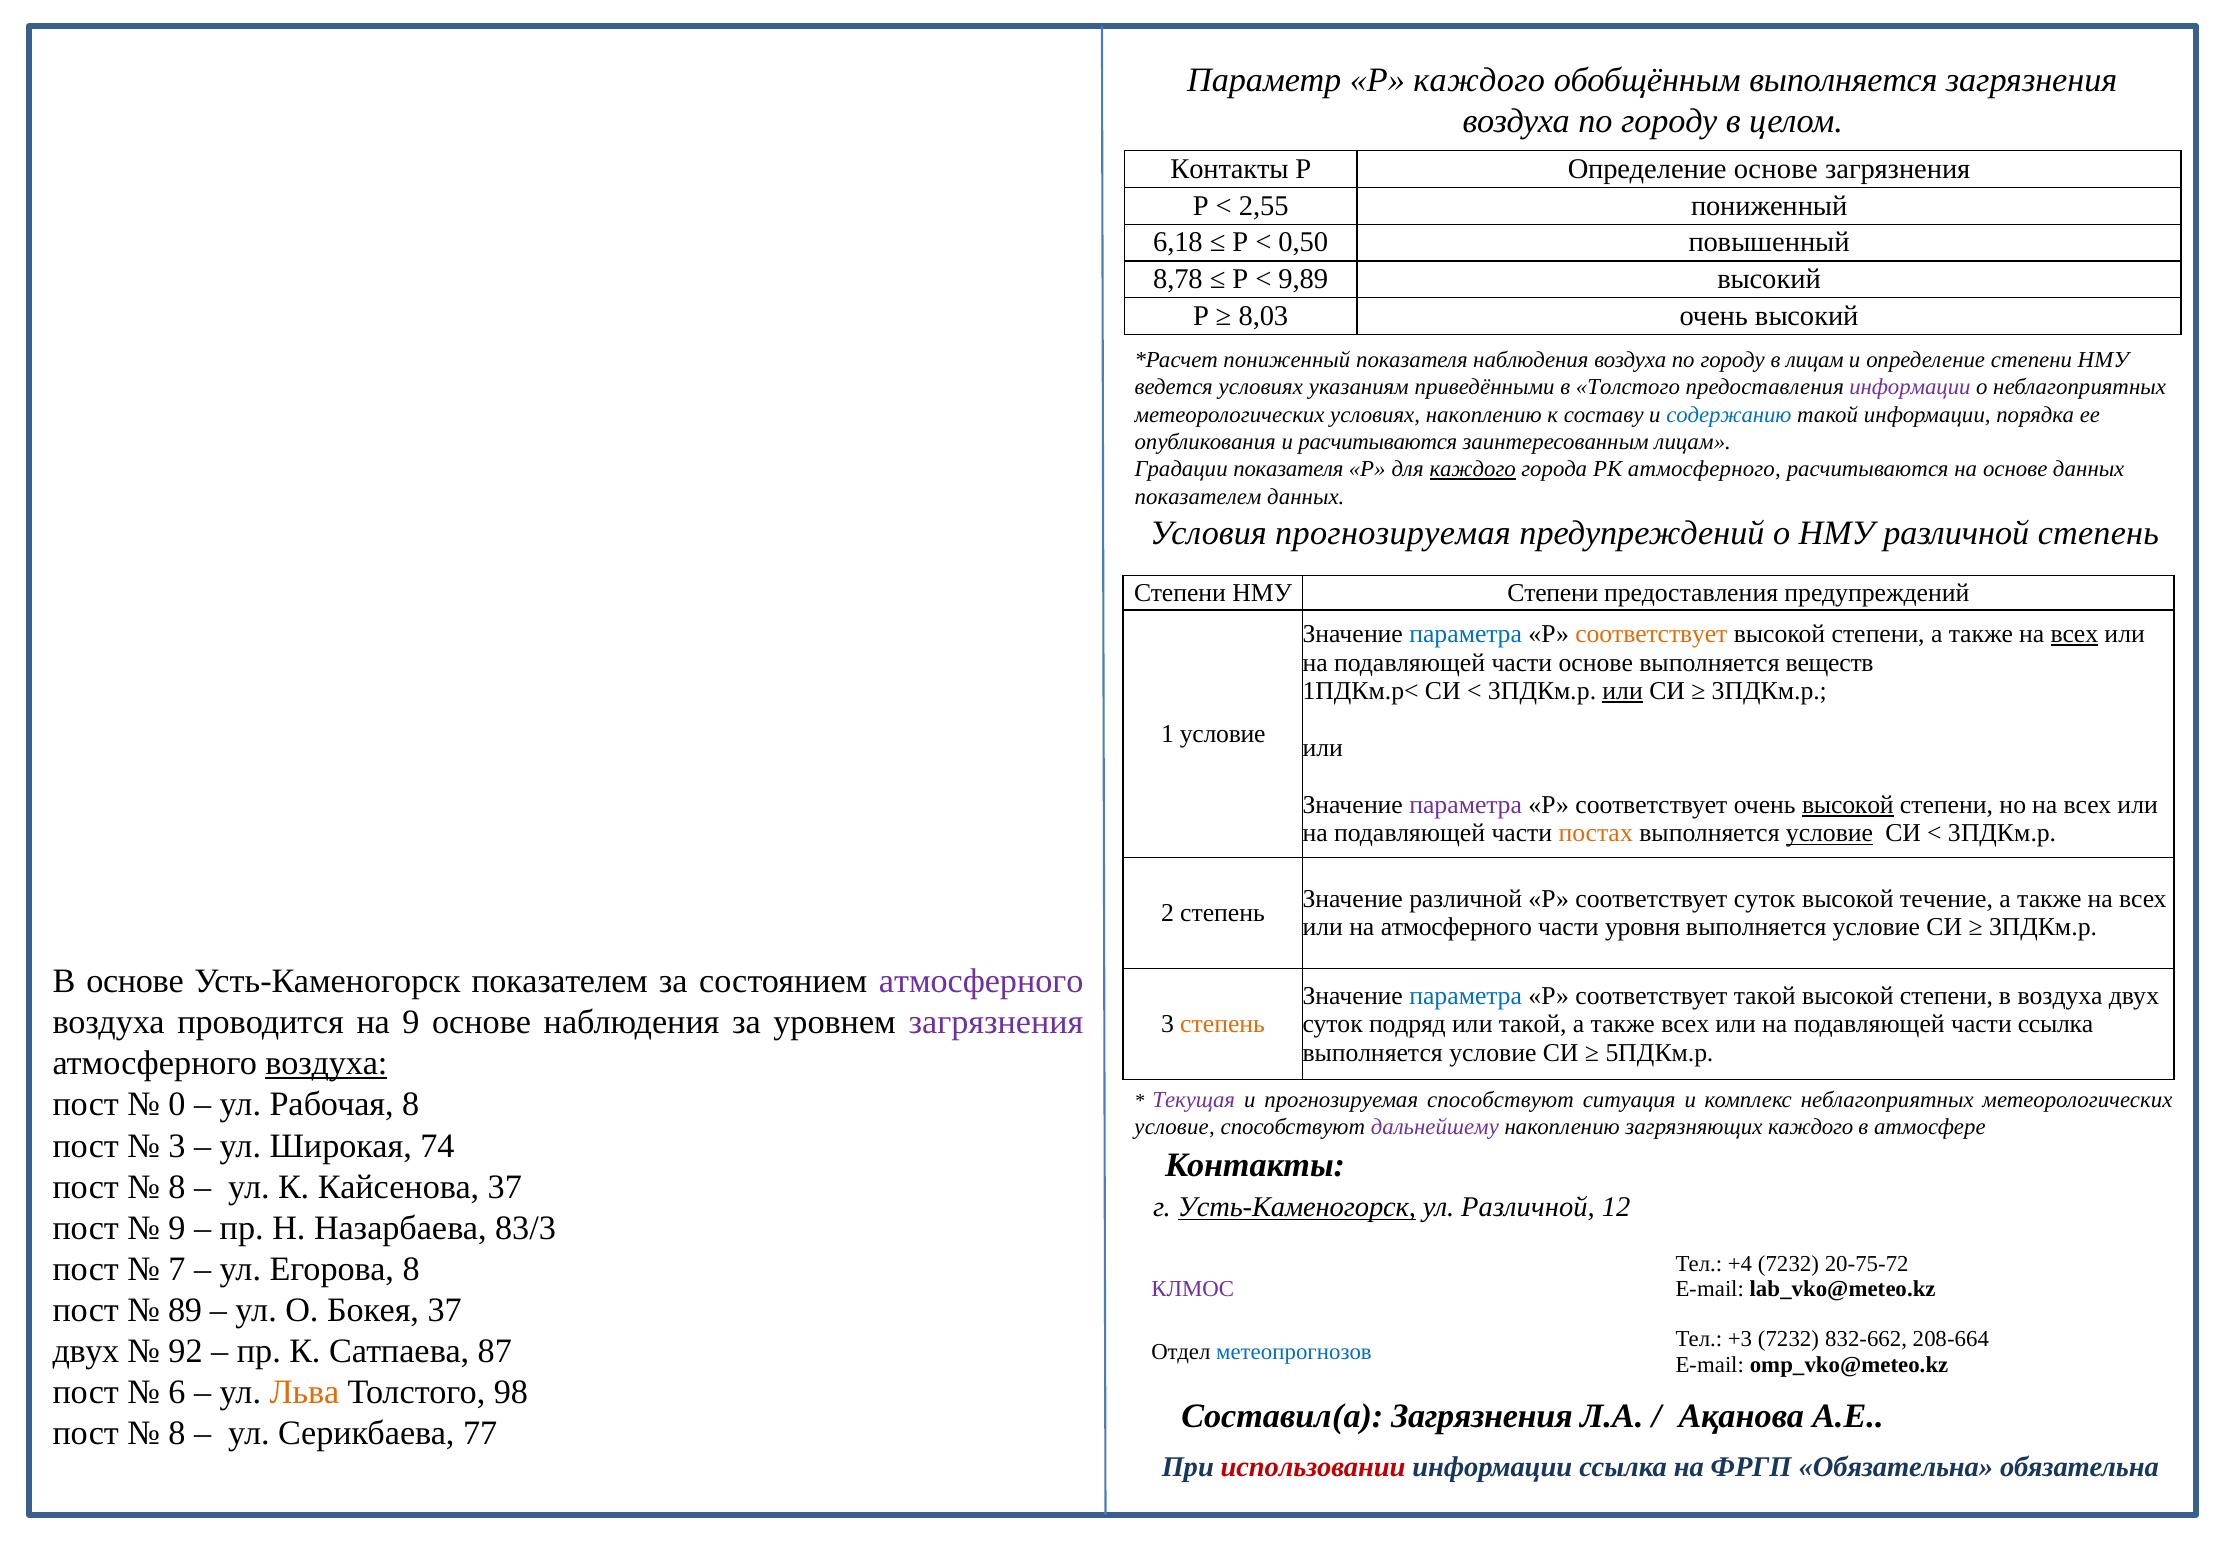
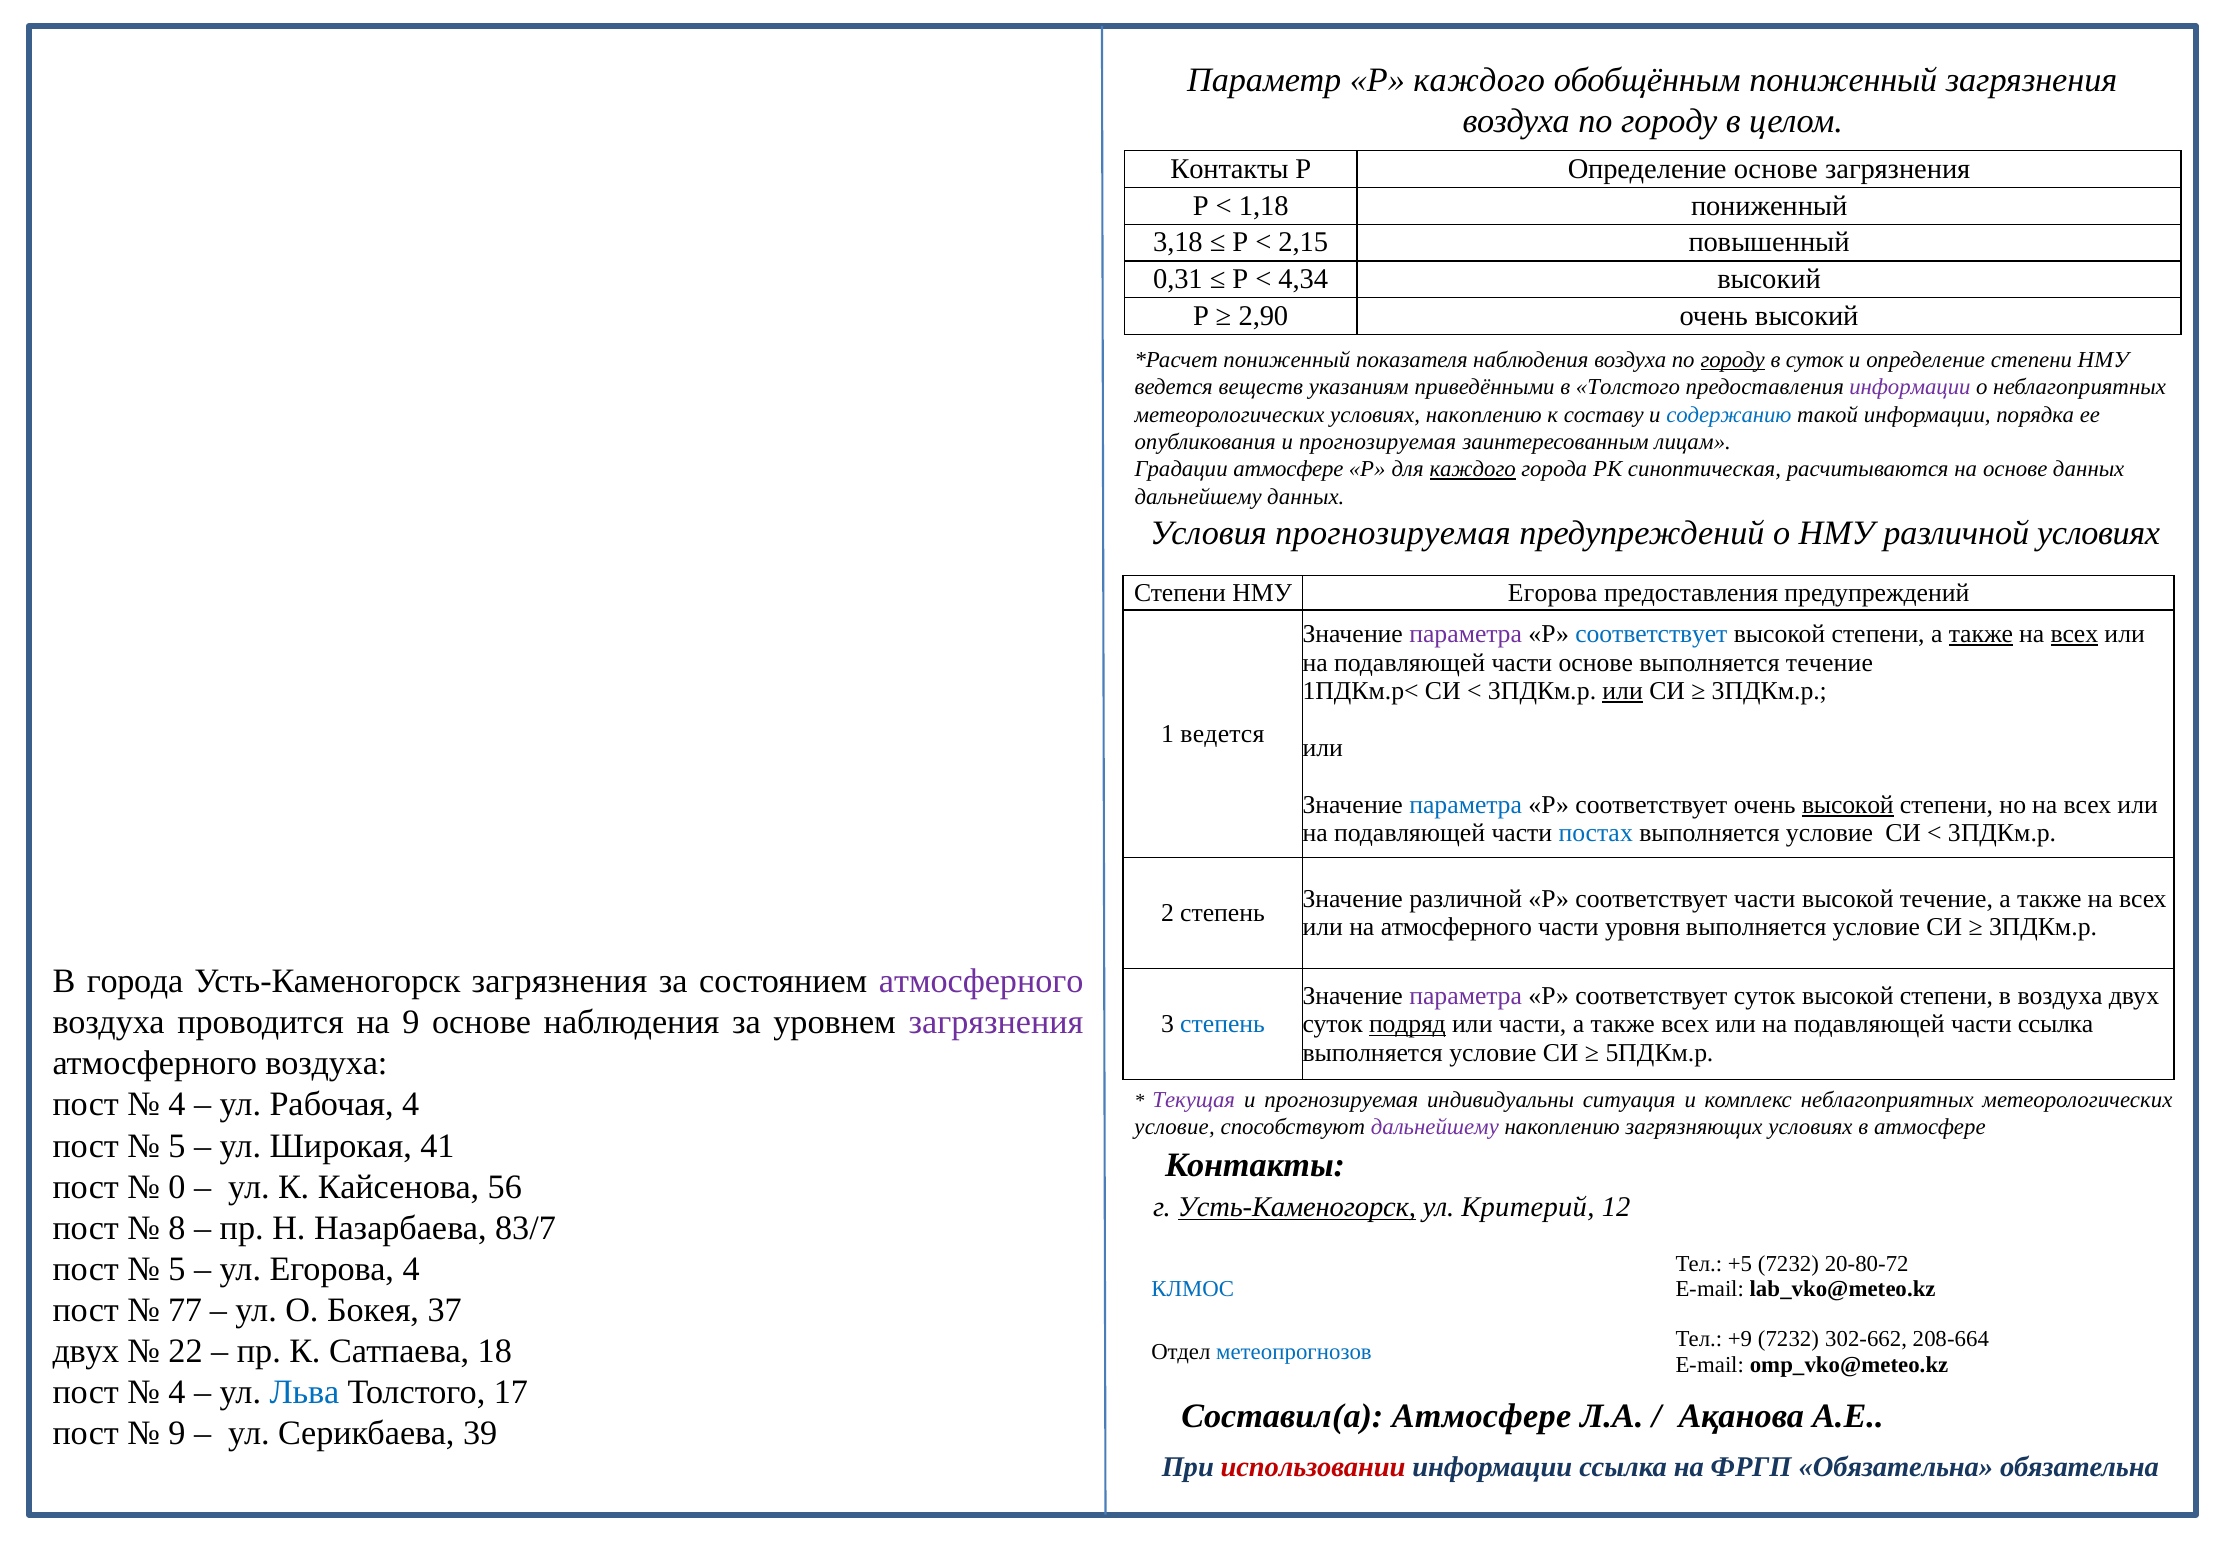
обобщённым выполняется: выполняется -> пониженный
2,55: 2,55 -> 1,18
6,18: 6,18 -> 3,18
0,50: 0,50 -> 2,15
8,78: 8,78 -> 0,31
9,89: 9,89 -> 4,34
8,03: 8,03 -> 2,90
городу at (1733, 360) underline: none -> present
в лицам: лицам -> суток
ведется условиях: условиях -> веществ
опубликования и расчитываются: расчитываются -> прогнозируемая
Градации показателя: показателя -> атмосфере
РК атмосферного: атмосферного -> синоптическая
показателем at (1198, 496): показателем -> дальнейшему
различной степень: степень -> условиях
НМУ Степени: Степени -> Егорова
параметра at (1466, 634) colour: blue -> purple
соответствует at (1651, 634) colour: orange -> blue
также at (1981, 634) underline: none -> present
выполняется веществ: веществ -> течение
1 условие: условие -> ведется
параметра at (1466, 805) colour: purple -> blue
постах colour: orange -> blue
условие at (1830, 833) underline: present -> none
соответствует суток: суток -> части
В основе: основе -> города
Усть-Каменогорск показателем: показателем -> загрязнения
параметра at (1466, 996) colour: blue -> purple
соответствует такой: такой -> суток
степень at (1223, 1024) colour: orange -> blue
подряд underline: none -> present
или такой: такой -> части
воздуха at (326, 1063) underline: present -> none
0 at (177, 1104): 0 -> 4
Рабочая 8: 8 -> 4
прогнозируемая способствуют: способствуют -> индивидуальны
загрязняющих каждого: каждого -> условиях
3 at (177, 1145): 3 -> 5
74: 74 -> 41
8 at (177, 1186): 8 -> 0
Кайсенова 37: 37 -> 56
ул Различной: Различной -> Критерий
9 at (177, 1227): 9 -> 8
83/3: 83/3 -> 83/7
7 at (177, 1269): 7 -> 5
Егорова 8: 8 -> 4
+4: +4 -> +5
20-75-72: 20-75-72 -> 20-80-72
КЛМОС colour: purple -> blue
89: 89 -> 77
+3: +3 -> +9
832-662: 832-662 -> 302-662
92: 92 -> 22
87: 87 -> 18
6 at (177, 1392): 6 -> 4
Льва colour: orange -> blue
98: 98 -> 17
Составил(а Загрязнения: Загрязнения -> Атмосфере
8 at (177, 1433): 8 -> 9
77: 77 -> 39
